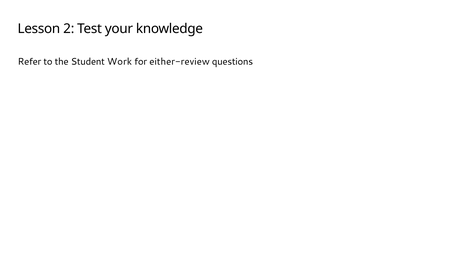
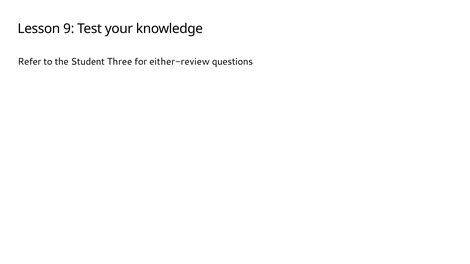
2: 2 -> 9
Work: Work -> Three
